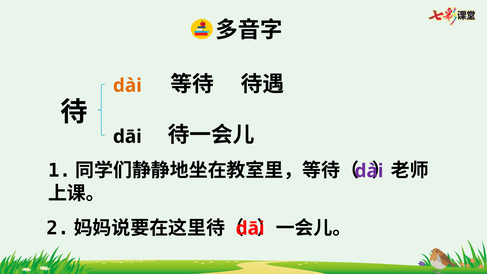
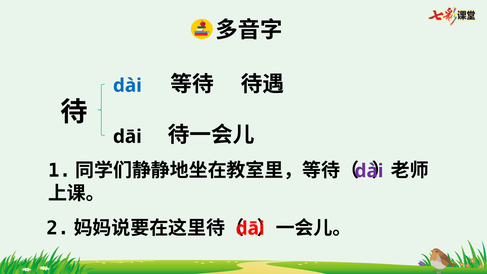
dài at (127, 86) colour: orange -> blue
